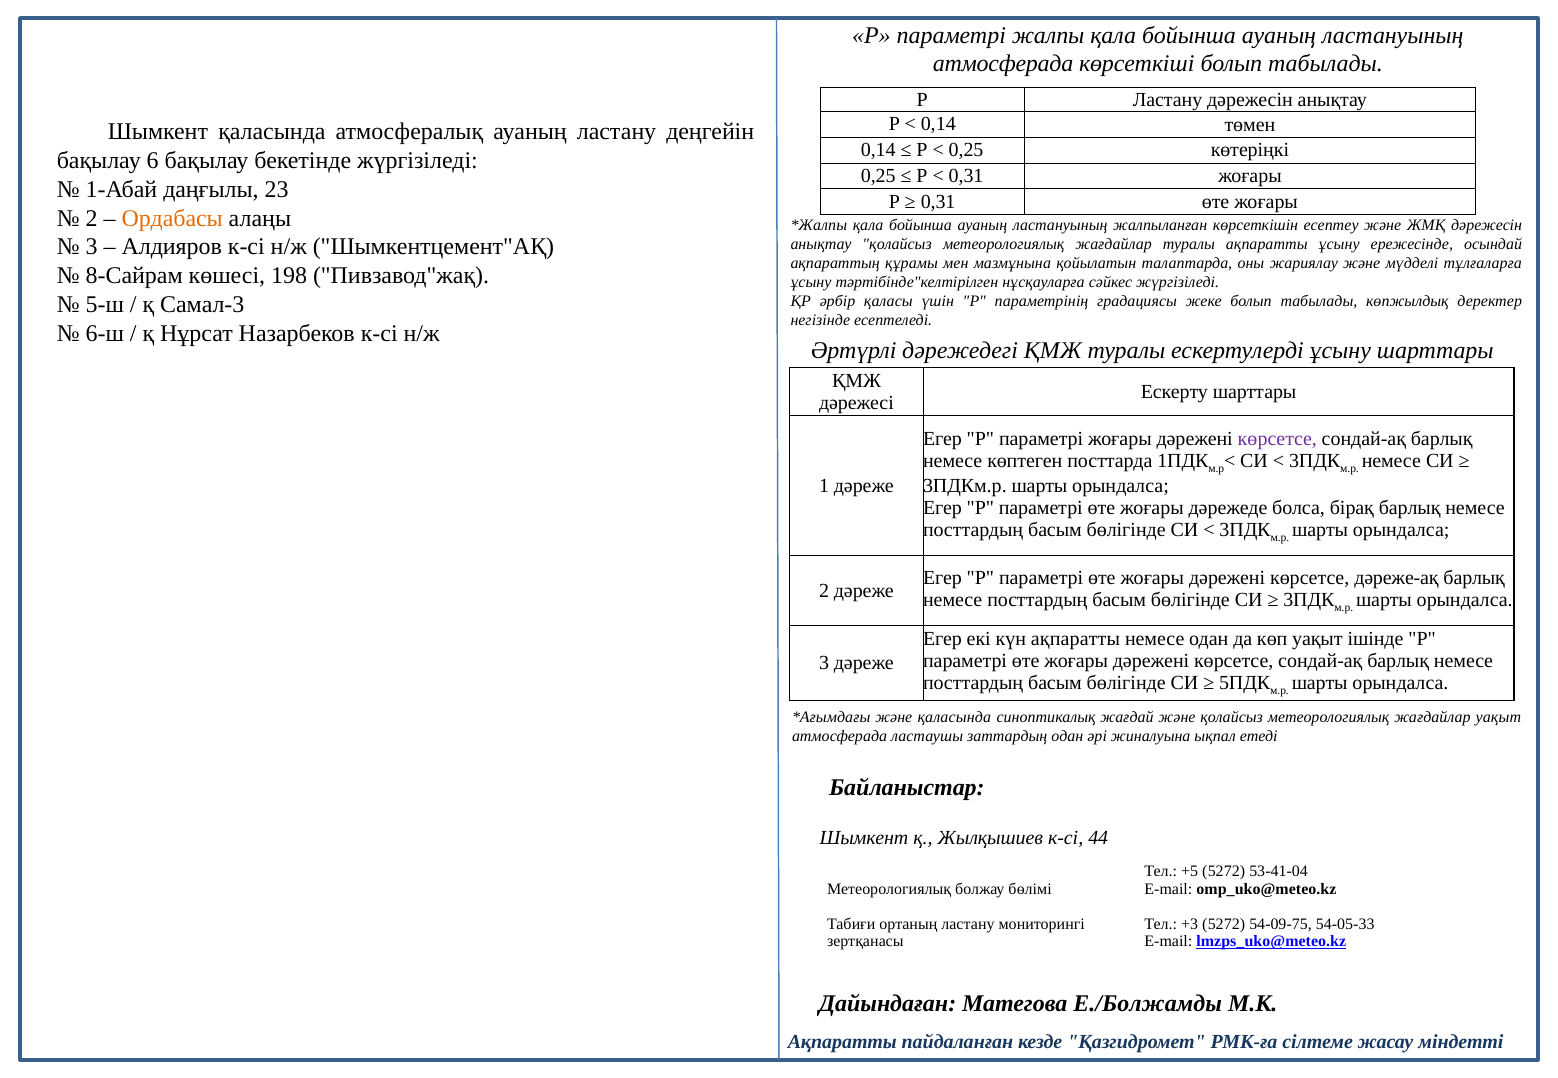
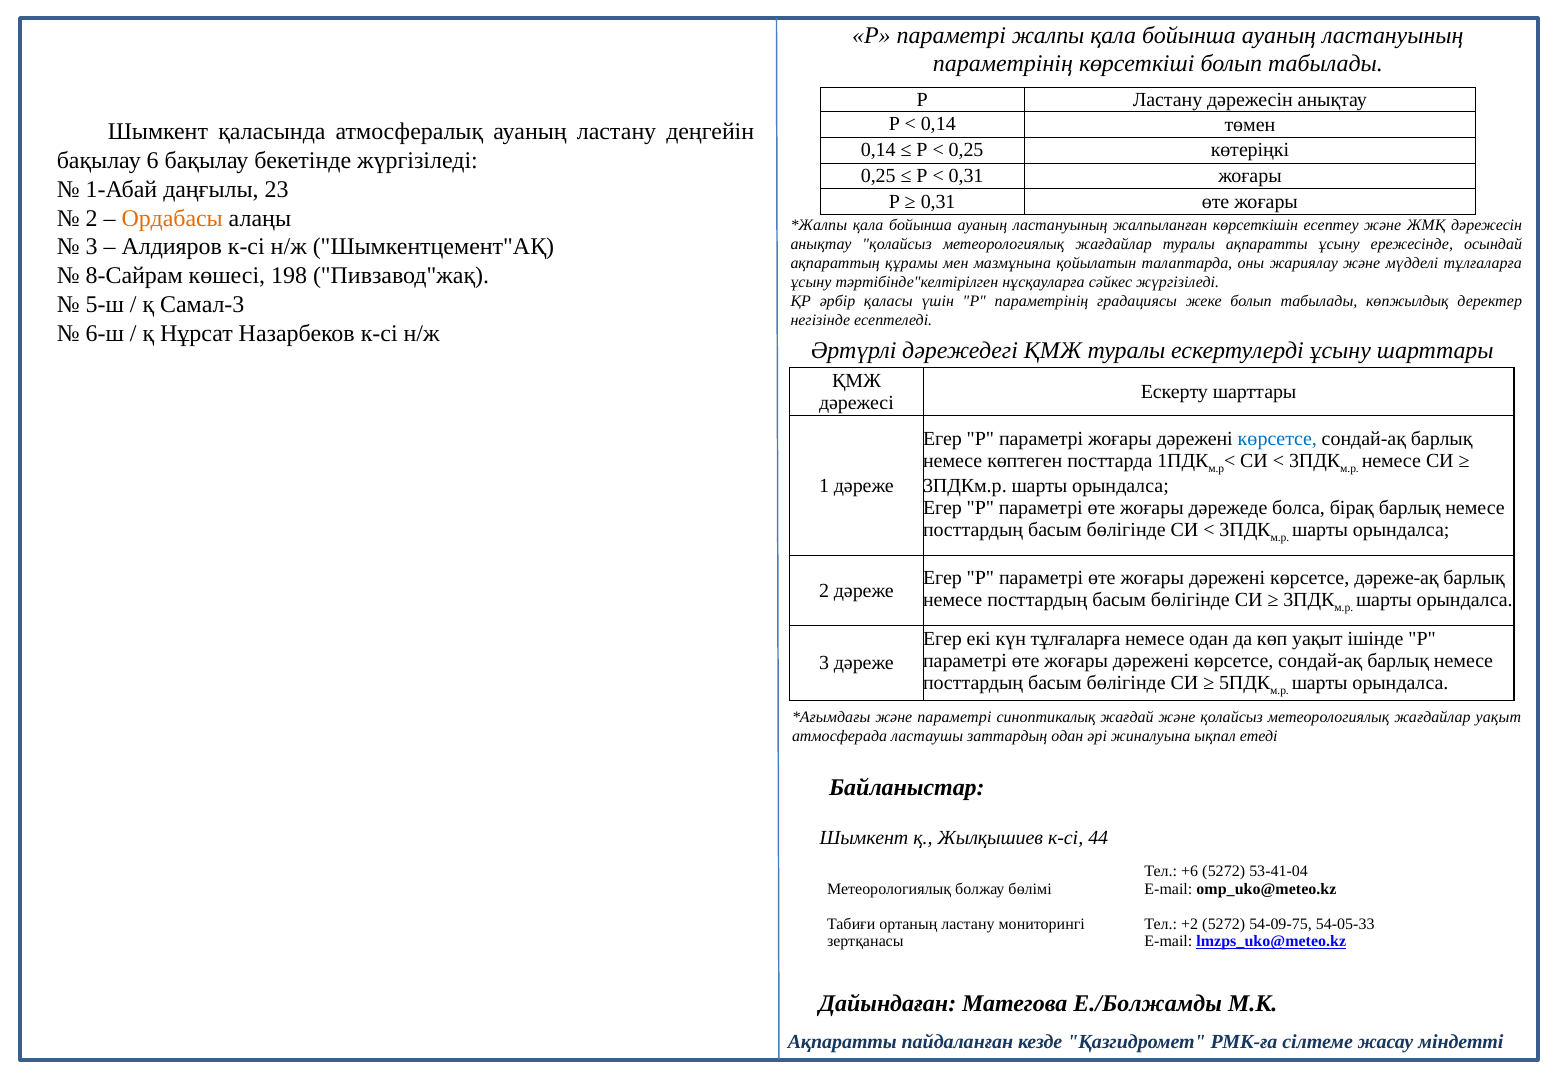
атмосферада at (1003, 64): атмосферада -> параметрінің
көрсетсе at (1277, 439) colour: purple -> blue
күн ақпаратты: ақпаратты -> тұлғаларға
және қаласында: қаласында -> параметрі
+5: +5 -> +6
+3: +3 -> +2
